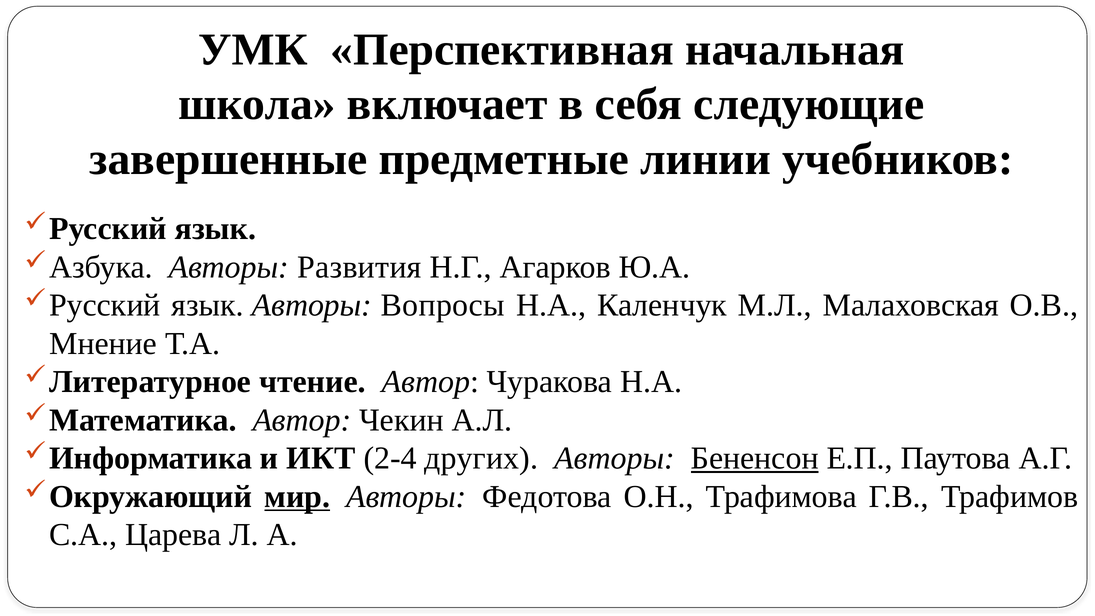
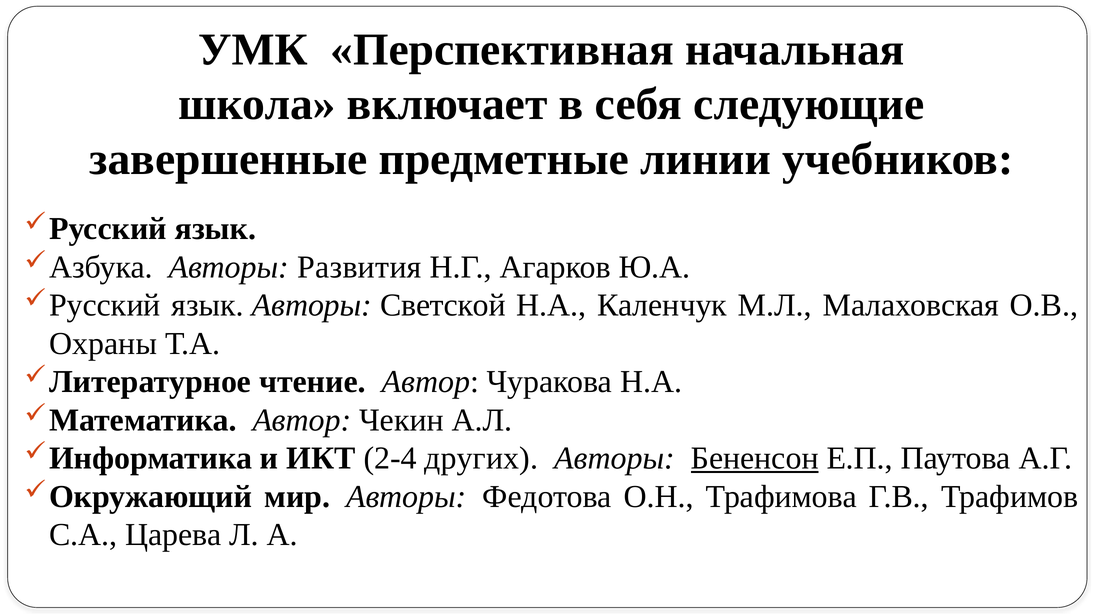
Вопросы: Вопросы -> Светской
Мнение: Мнение -> Охраны
мир underline: present -> none
